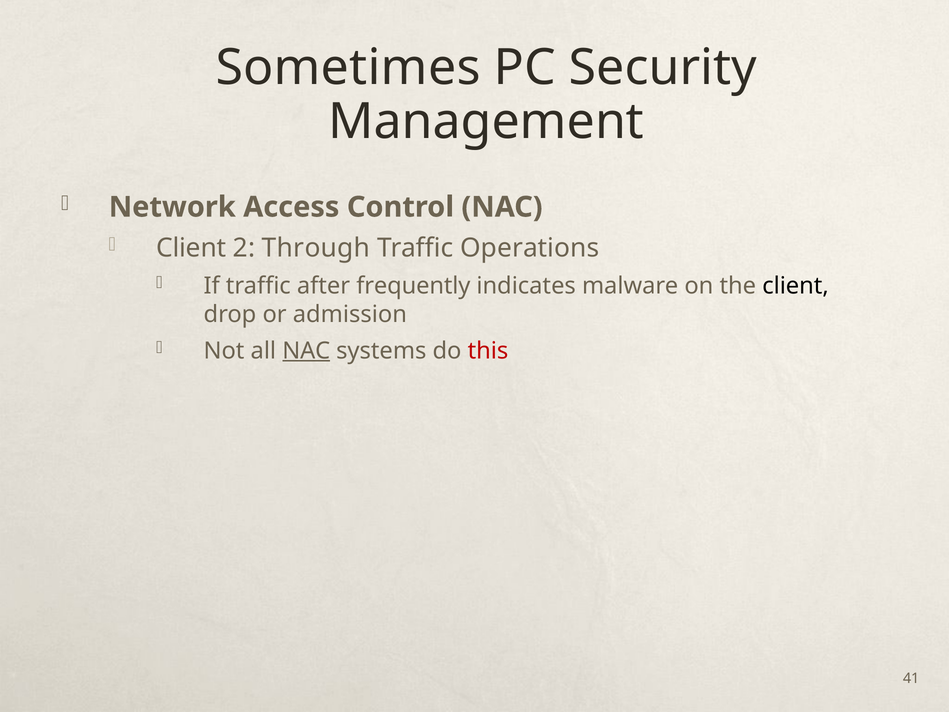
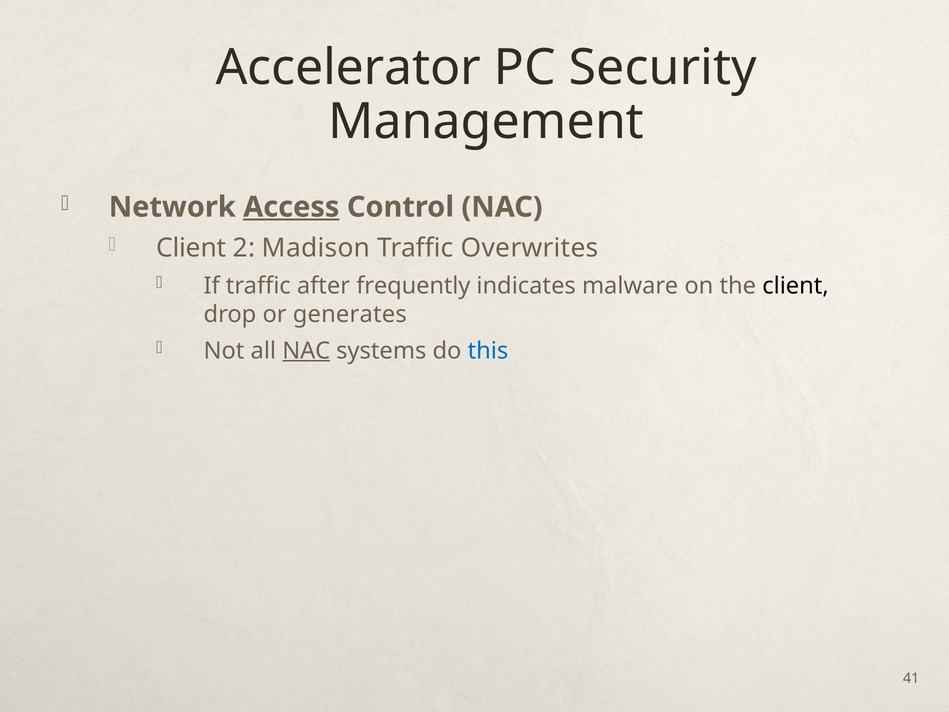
Sometimes: Sometimes -> Accelerator
Access underline: none -> present
Through: Through -> Madison
Operations: Operations -> Overwrites
admission: admission -> generates
this colour: red -> blue
